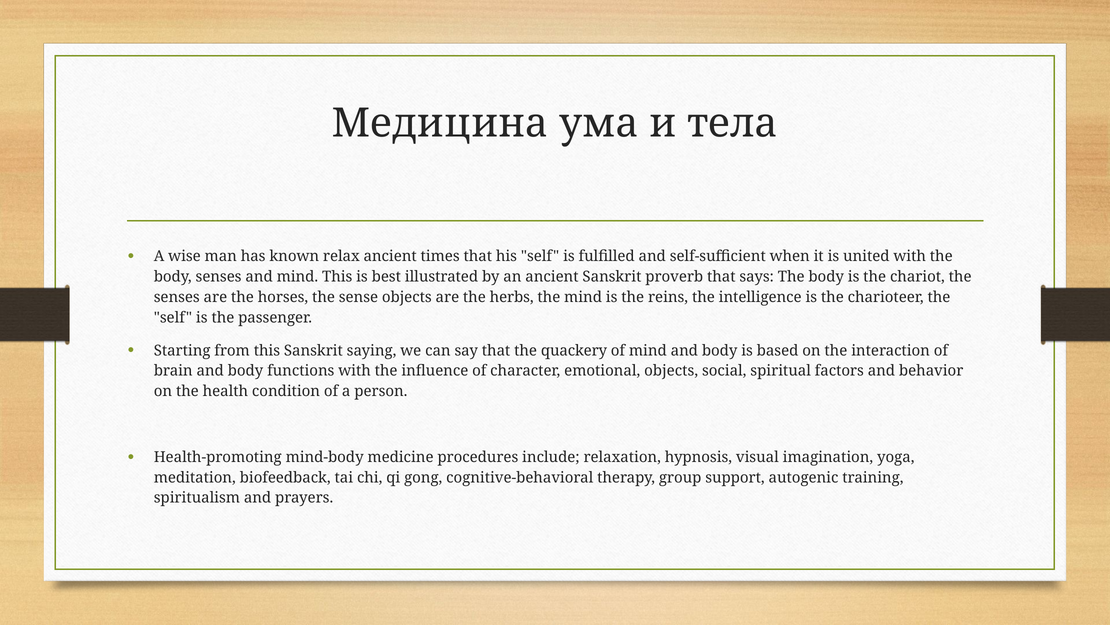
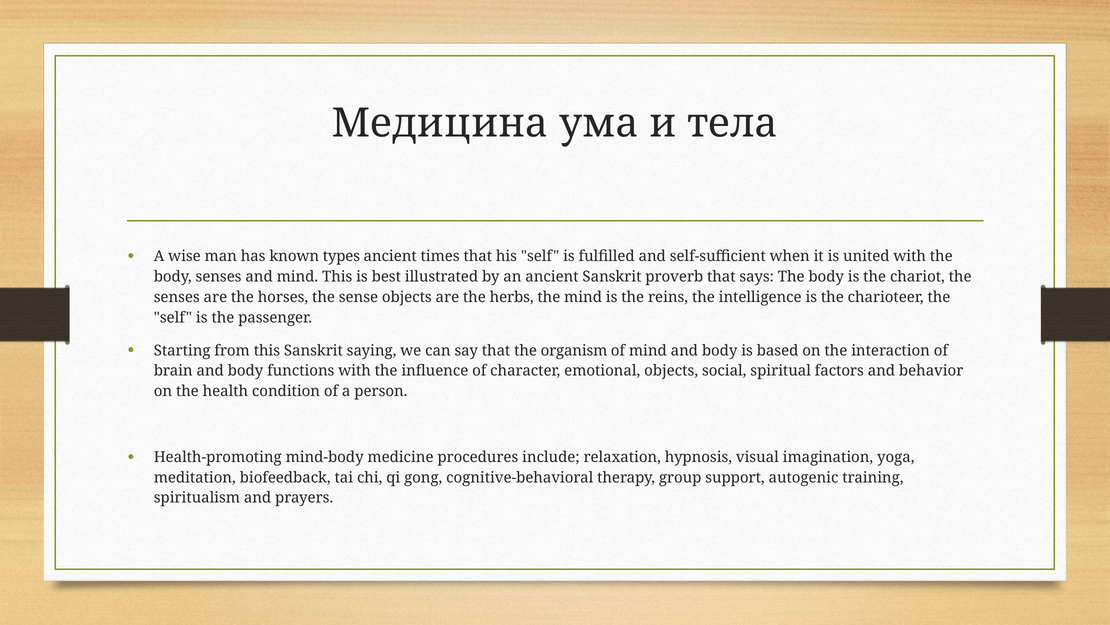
relax: relax -> types
quackery: quackery -> organism
